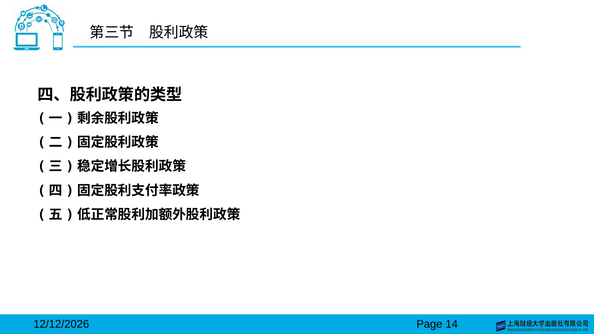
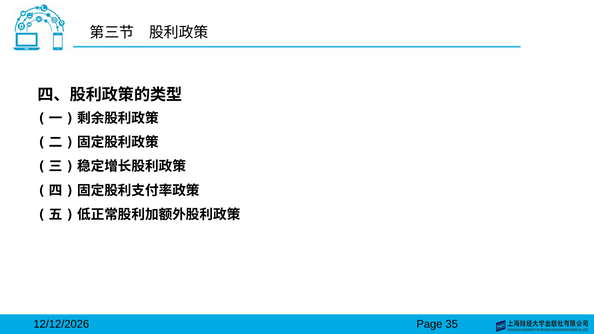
14: 14 -> 35
